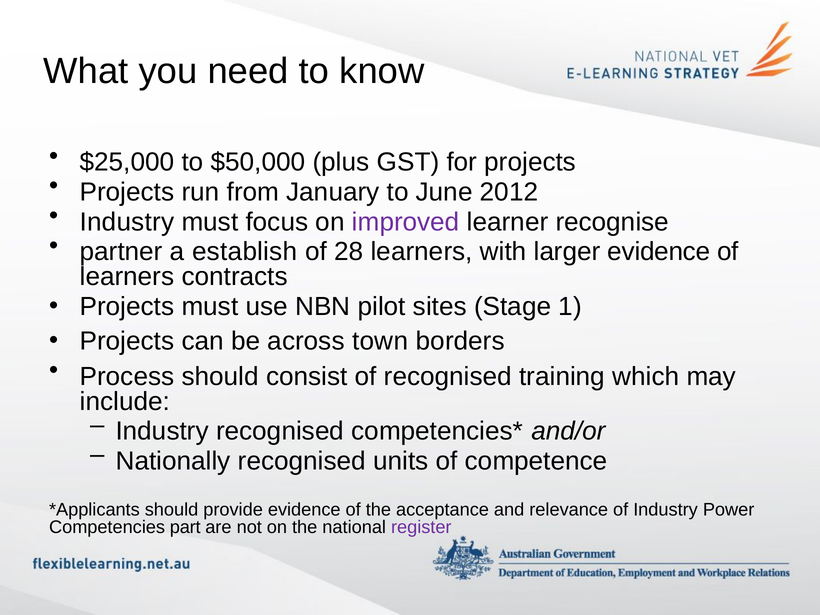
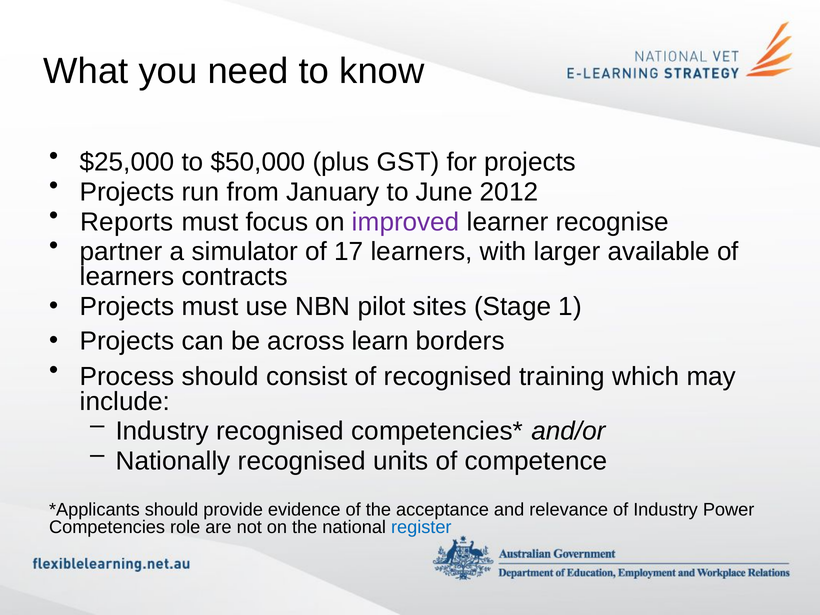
Industry at (127, 222): Industry -> Reports
establish: establish -> simulator
28: 28 -> 17
larger evidence: evidence -> available
town: town -> learn
part: part -> role
register colour: purple -> blue
